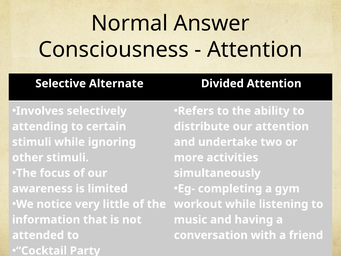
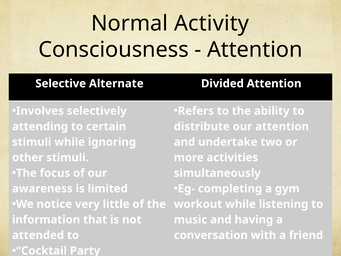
Answer: Answer -> Activity
